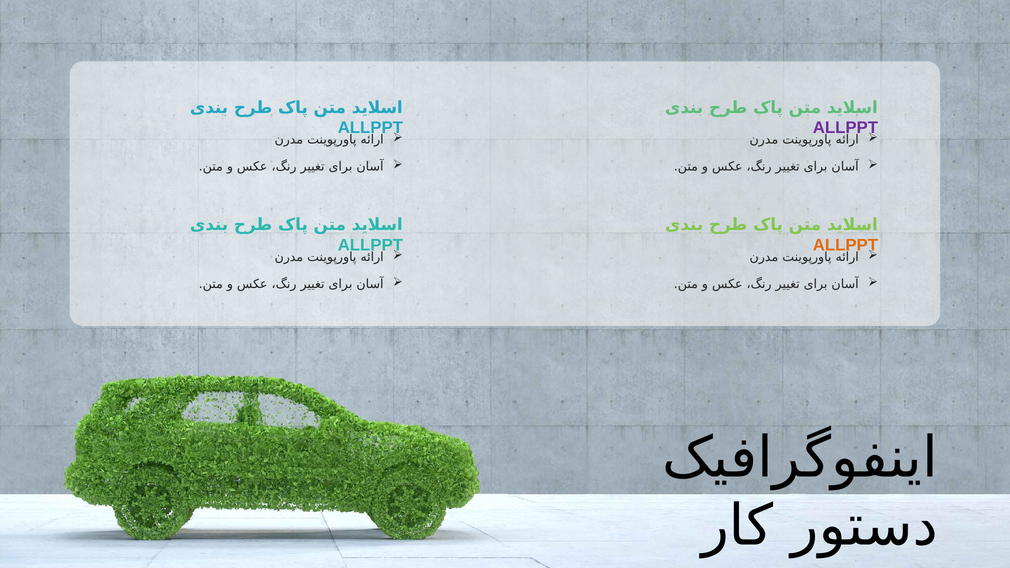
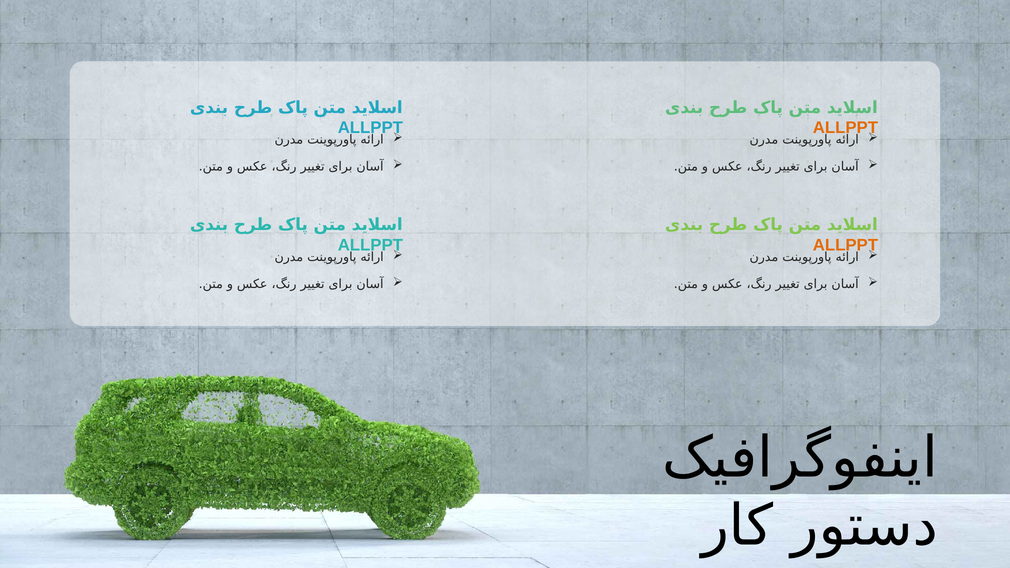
ALLPPT at (845, 128) colour: purple -> orange
